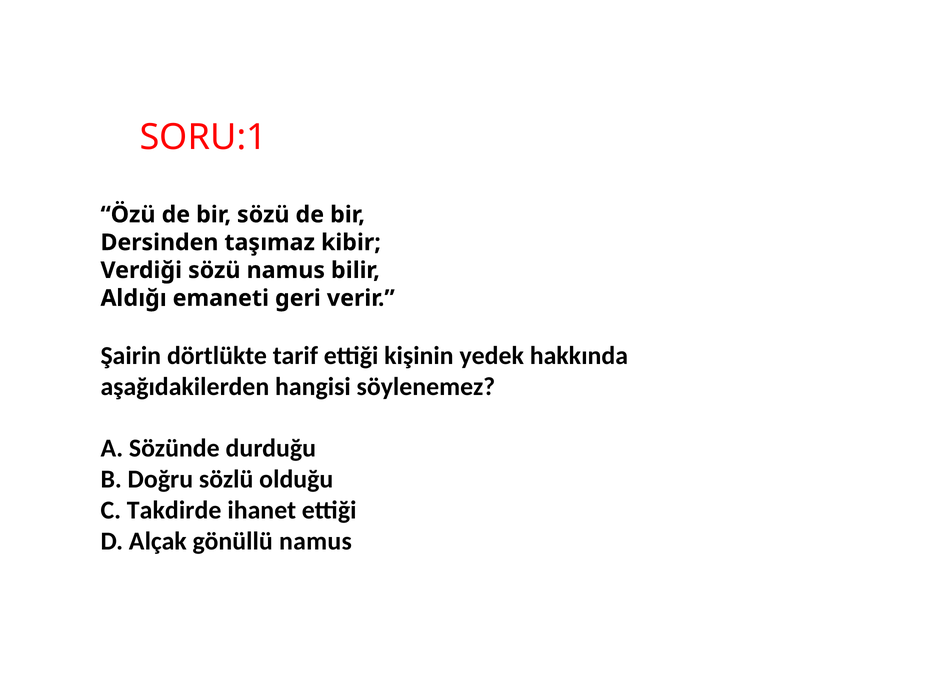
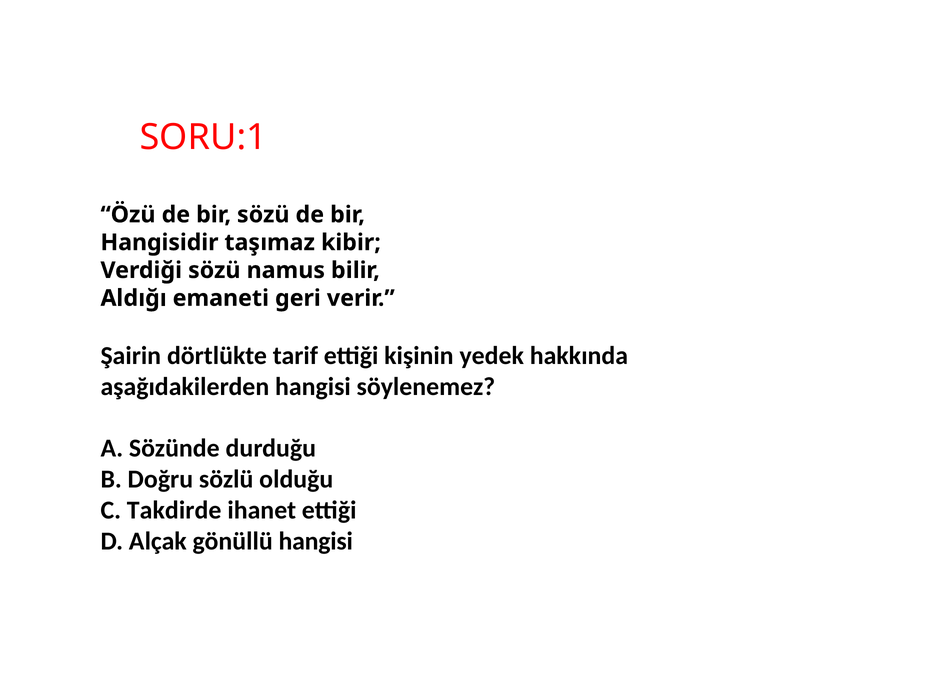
Dersinden: Dersinden -> Hangisidir
gönüllü namus: namus -> hangisi
